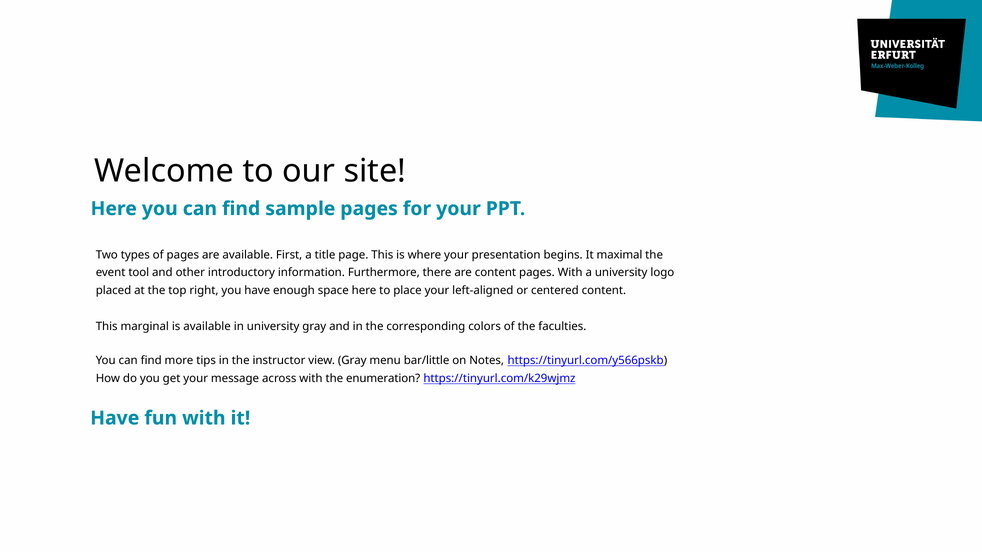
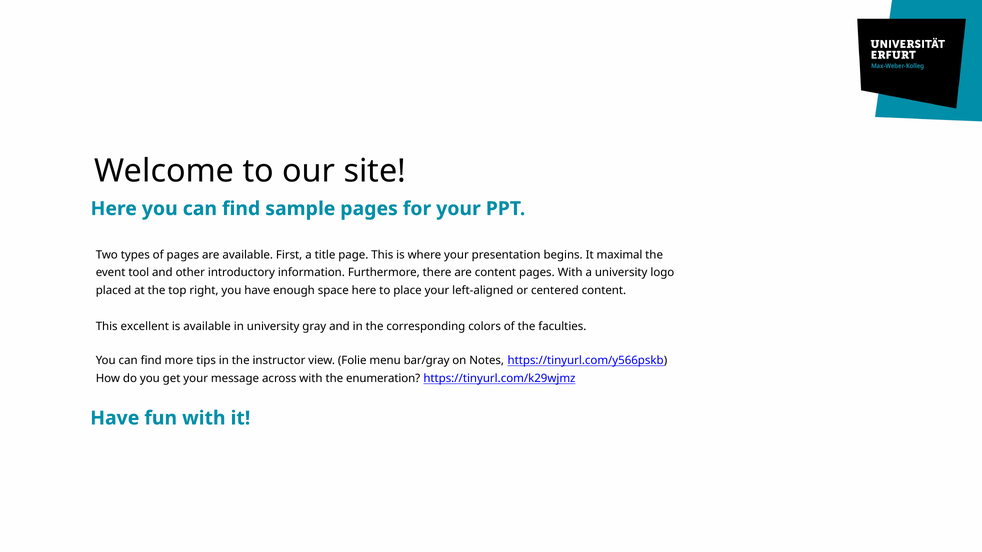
marginal: marginal -> excellent
view Gray: Gray -> Folie
bar/little: bar/little -> bar/gray
